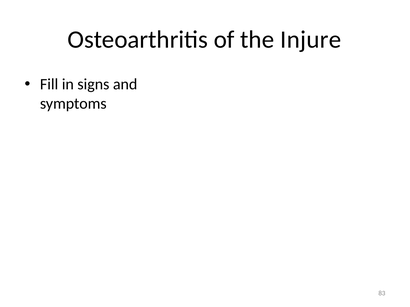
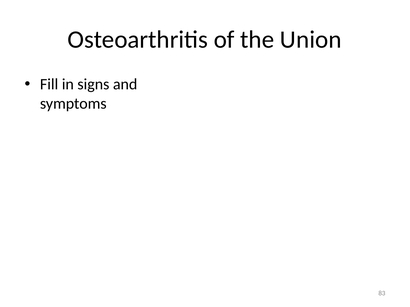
Injure: Injure -> Union
